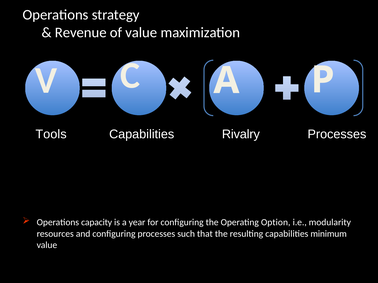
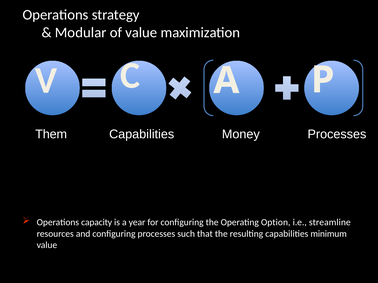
Revenue: Revenue -> Modular
Tools: Tools -> Them
Rivalry: Rivalry -> Money
modularity: modularity -> streamline
